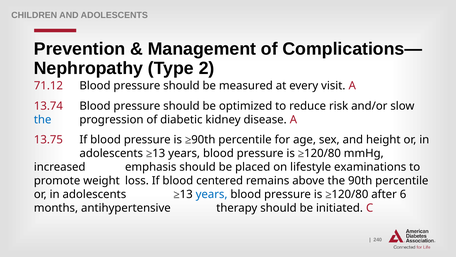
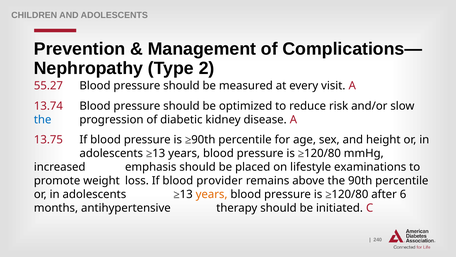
71.12: 71.12 -> 55.27
centered: centered -> provider
years at (212, 194) colour: blue -> orange
